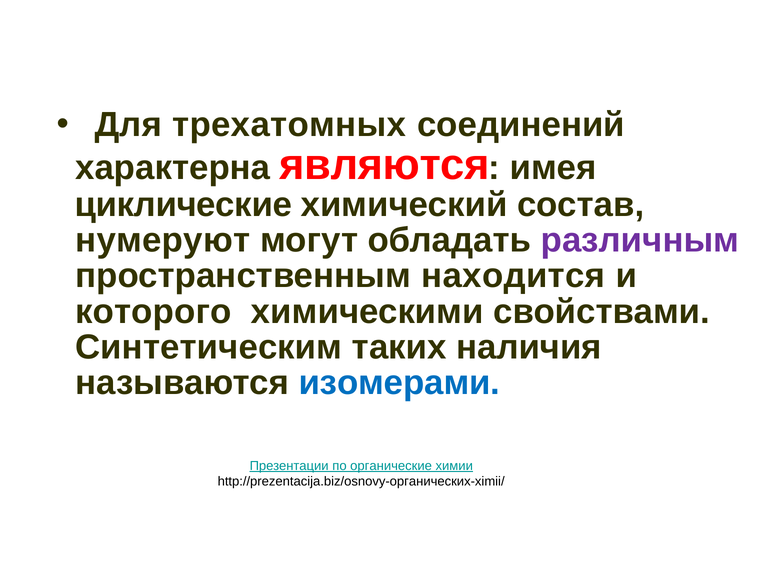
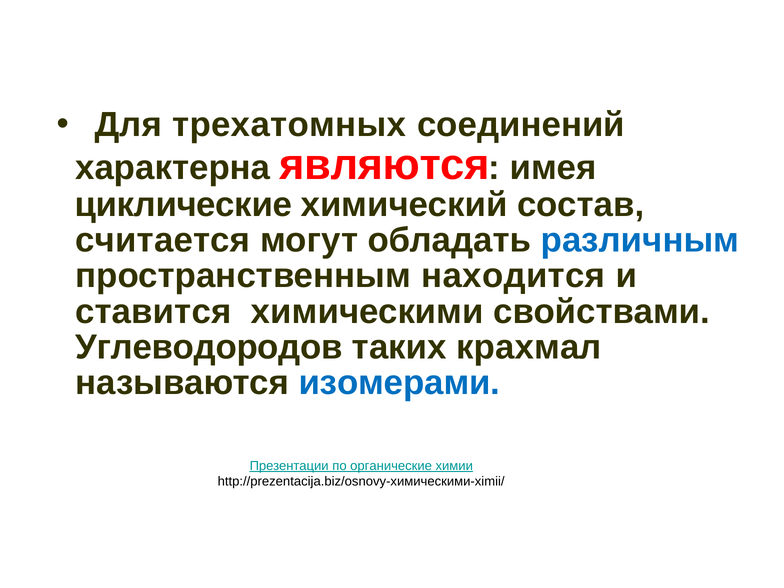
нумеруют: нумеруют -> считается
различным colour: purple -> blue
которого: которого -> ставится
Синтетическим: Синтетическим -> Углеводородов
наличия: наличия -> крахмал
http://prezentacija.biz/osnovy-органических-ximii/: http://prezentacija.biz/osnovy-органических-ximii/ -> http://prezentacija.biz/osnovy-химическими-ximii/
